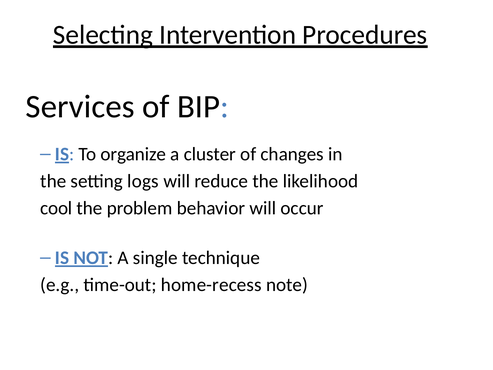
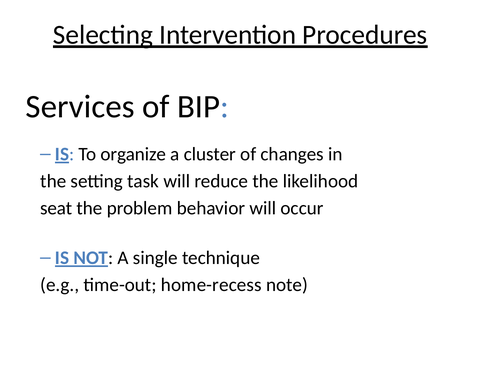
logs: logs -> task
cool: cool -> seat
